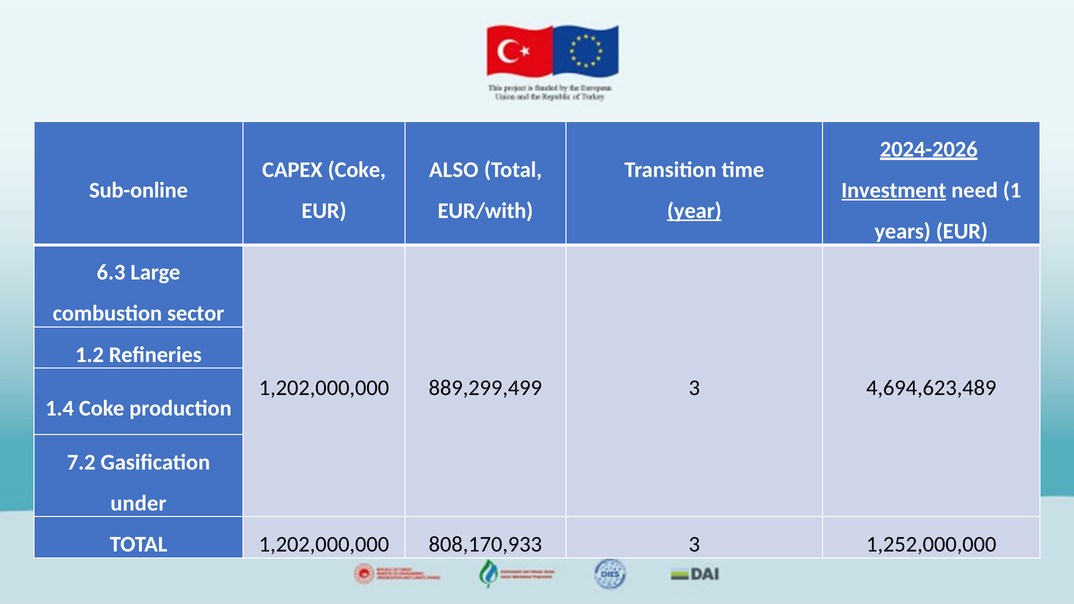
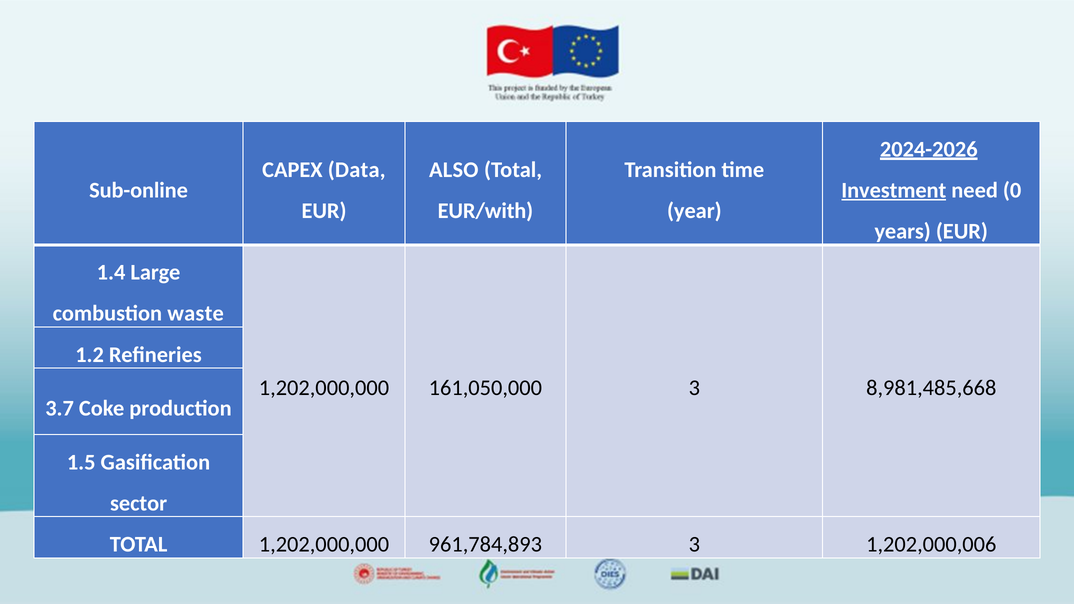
CAPEX Coke: Coke -> Data
1: 1 -> 0
year underline: present -> none
6.3: 6.3 -> 1.4
sector: sector -> waste
889,299,499: 889,299,499 -> 161,050,000
4,694,623,489: 4,694,623,489 -> 8,981,485,668
1.4: 1.4 -> 3.7
7.2: 7.2 -> 1.5
under: under -> sector
808,170,933: 808,170,933 -> 961,784,893
1,252,000,000: 1,252,000,000 -> 1,202,000,006
